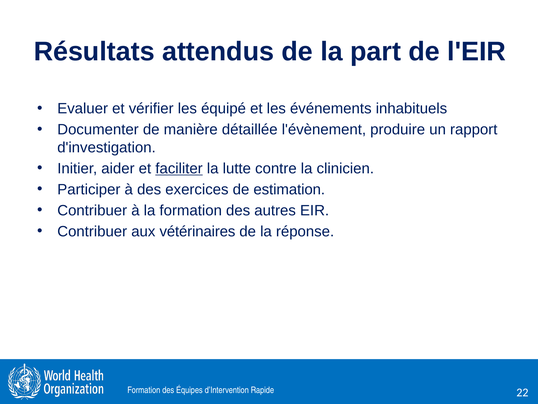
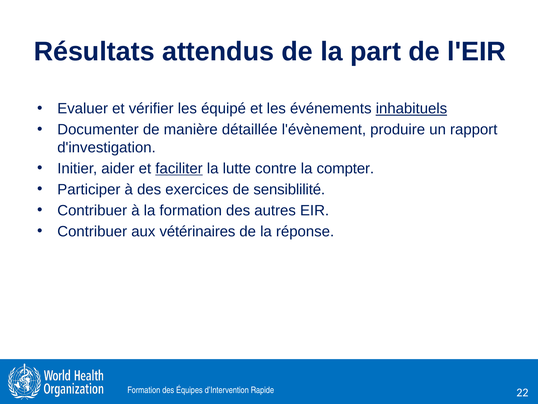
inhabituels underline: none -> present
clinicien: clinicien -> compter
estimation: estimation -> sensiblilité
